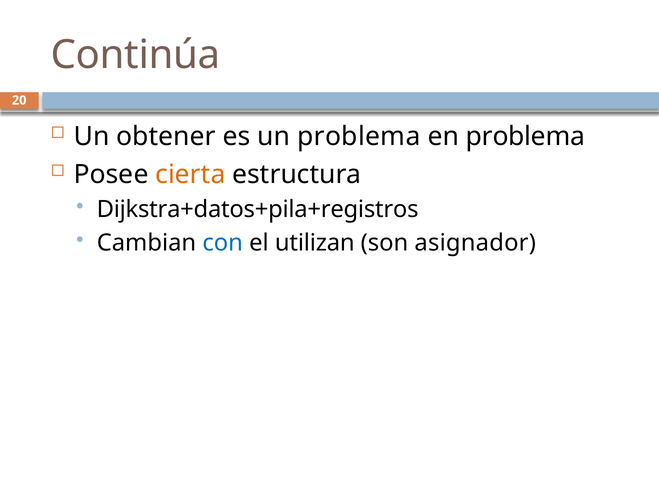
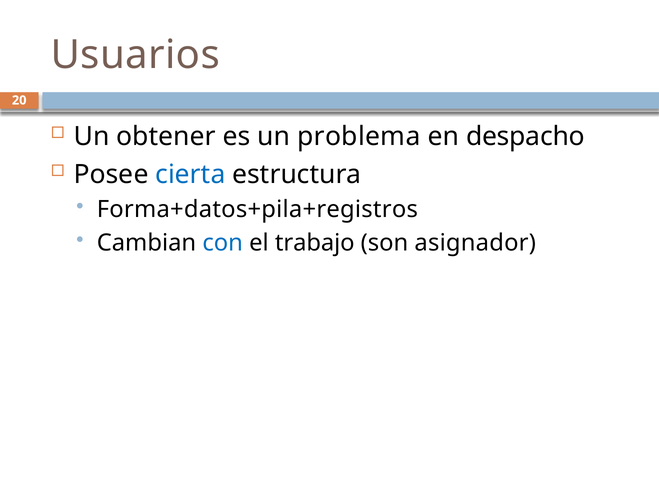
Continúa: Continúa -> Usuarios
en problema: problema -> despacho
cierta colour: orange -> blue
Dijkstra+datos+pila+registros: Dijkstra+datos+pila+registros -> Forma+datos+pila+registros
utilizan: utilizan -> trabajo
